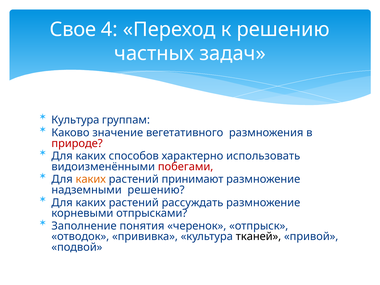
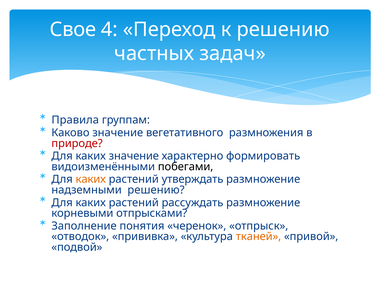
Культура at (75, 120): Культура -> Правила
каких способов: способов -> значение
использовать: использовать -> формировать
побегами colour: red -> black
принимают: принимают -> утверждать
тканей colour: black -> orange
